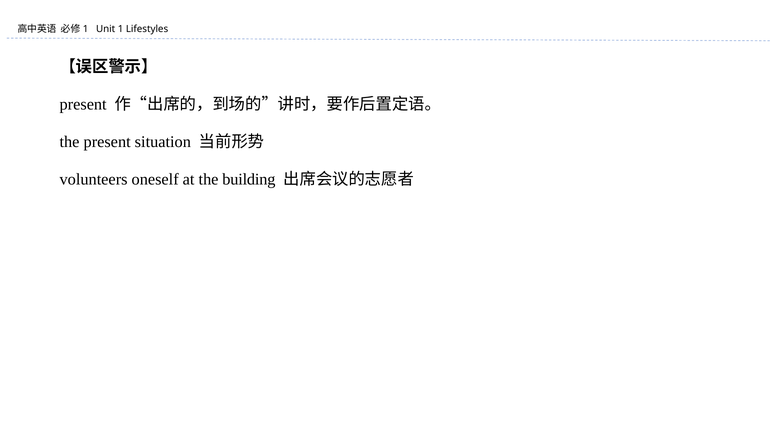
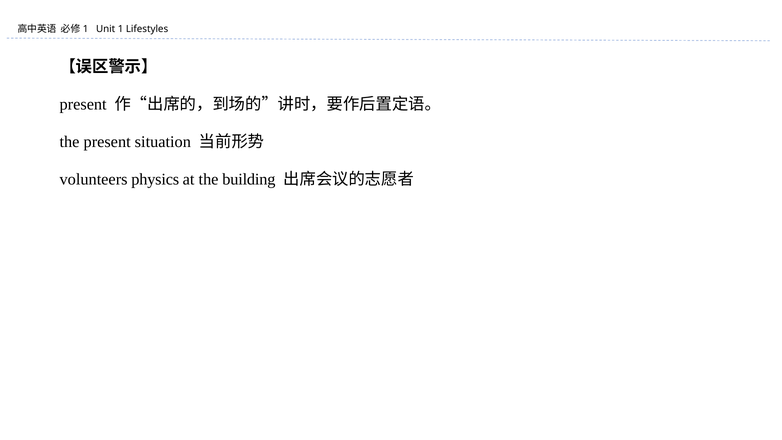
oneself: oneself -> physics
